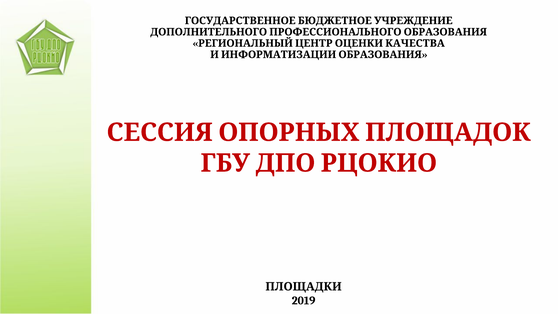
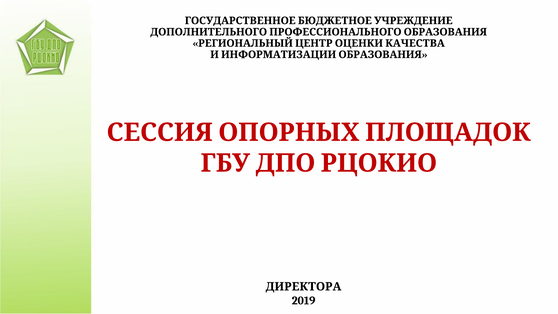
ПЛОЩАДКИ: ПЛОЩАДКИ -> ДИРЕКТОРА
